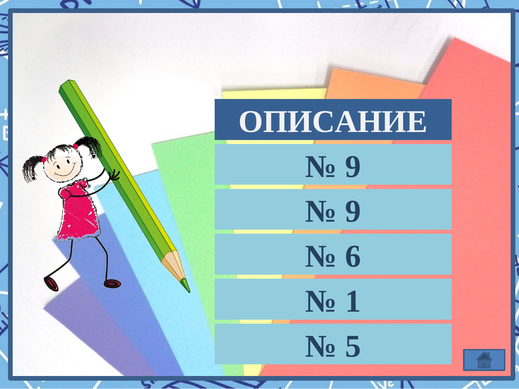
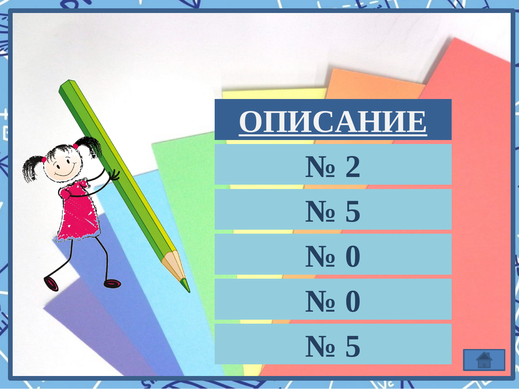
ОПИСАНИЕ underline: none -> present
9 at (353, 167): 9 -> 2
9 at (353, 212): 9 -> 5
6 at (353, 257): 6 -> 0
1 at (353, 302): 1 -> 0
